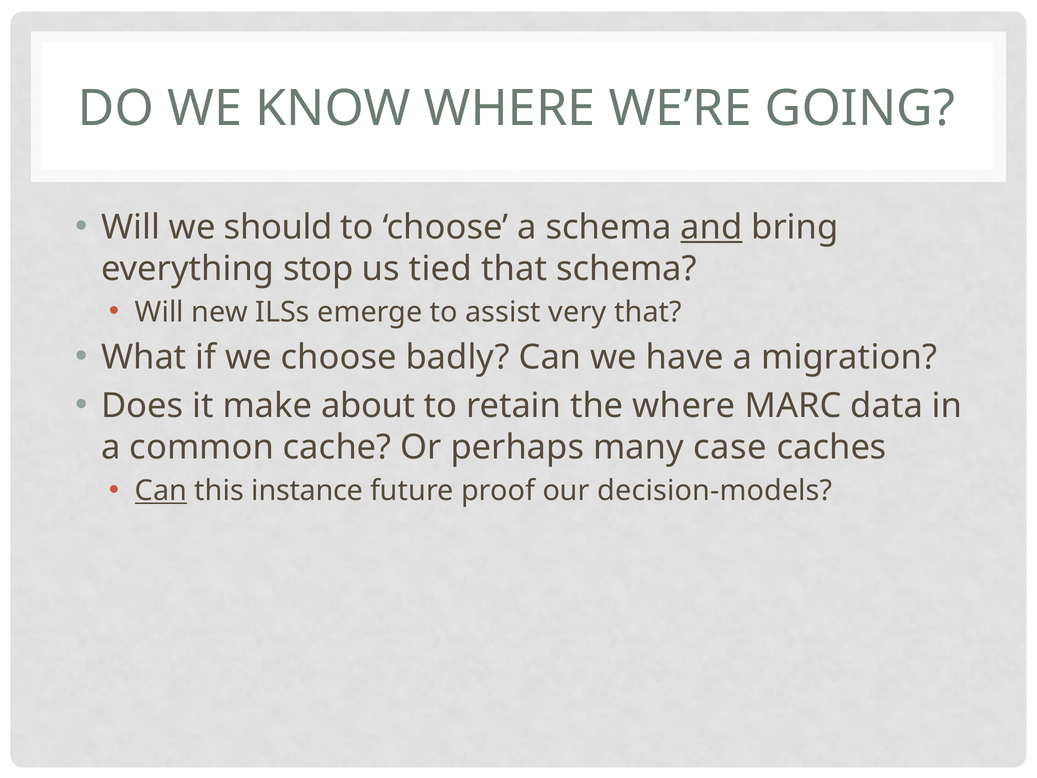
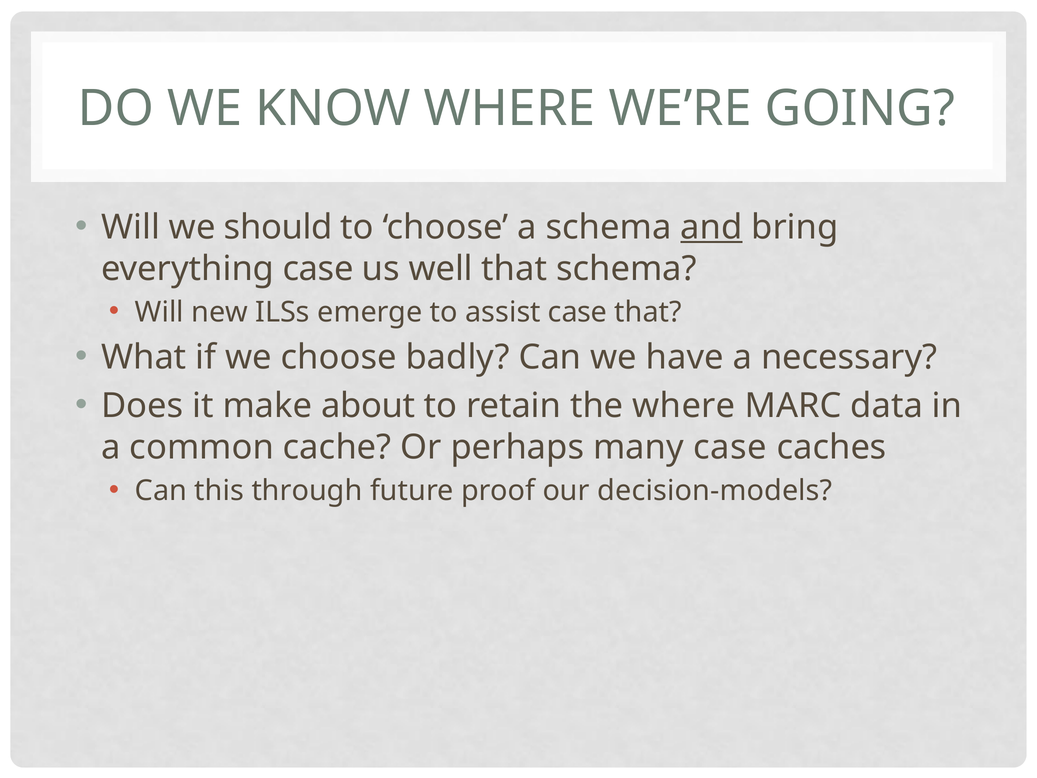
everything stop: stop -> case
tied: tied -> well
assist very: very -> case
migration: migration -> necessary
Can at (161, 491) underline: present -> none
instance: instance -> through
